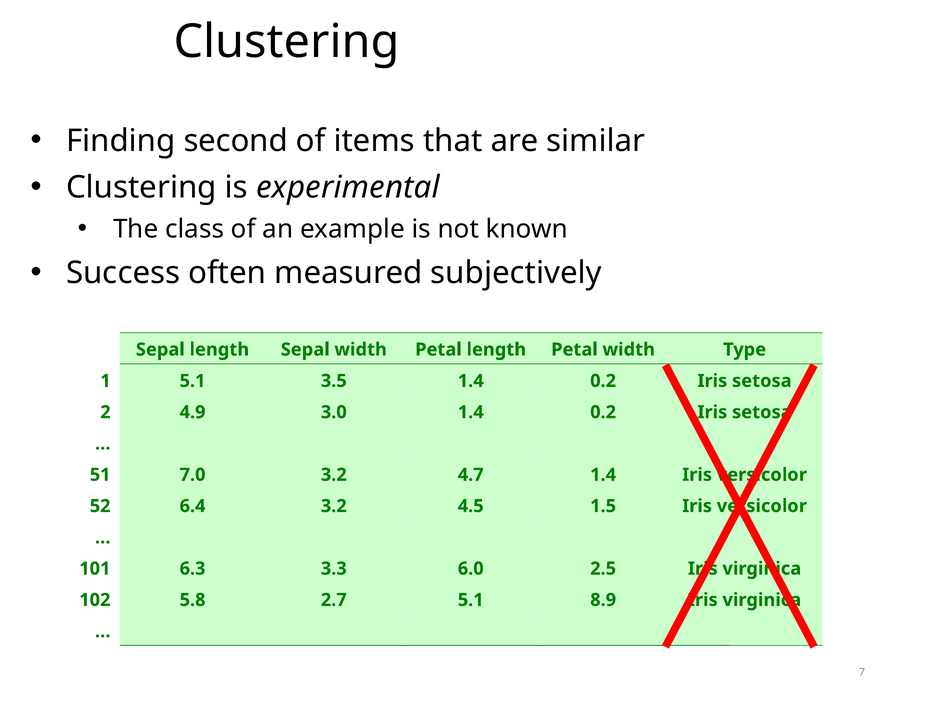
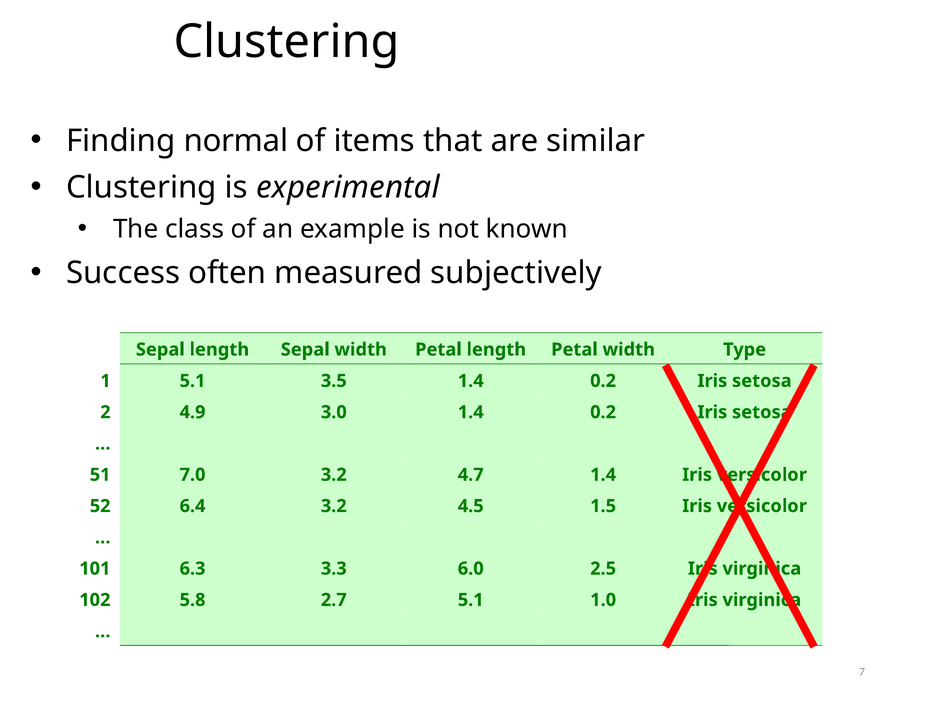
second: second -> normal
8.9: 8.9 -> 1.0
